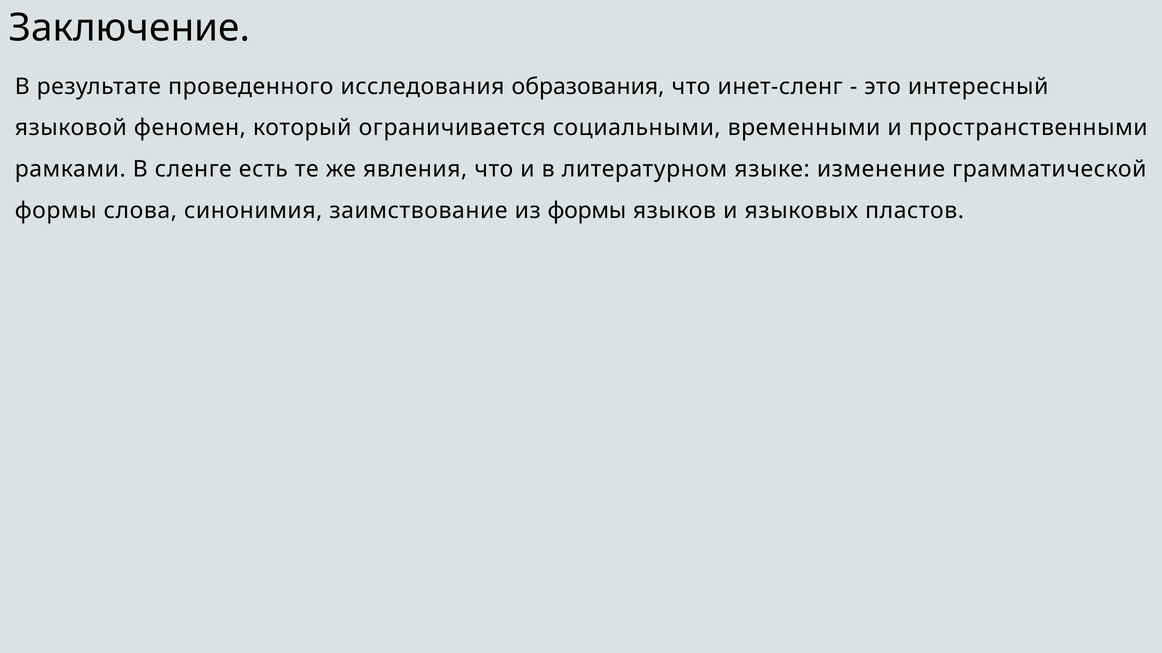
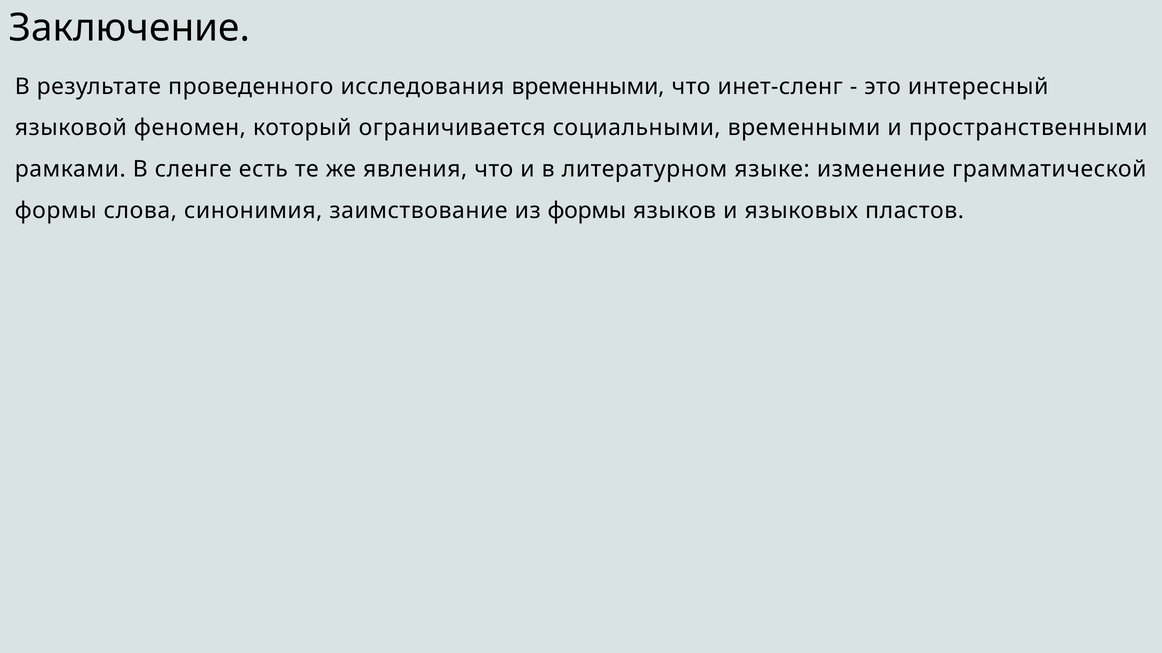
исследования образования: образования -> временными
